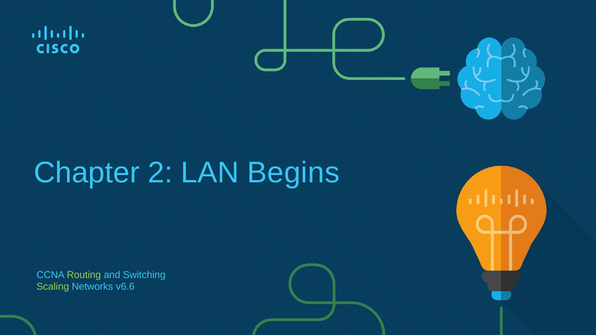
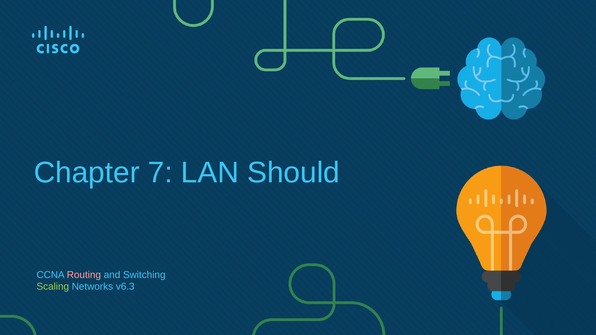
2: 2 -> 7
Begins: Begins -> Should
Routing colour: light green -> pink
v6.6: v6.6 -> v6.3
